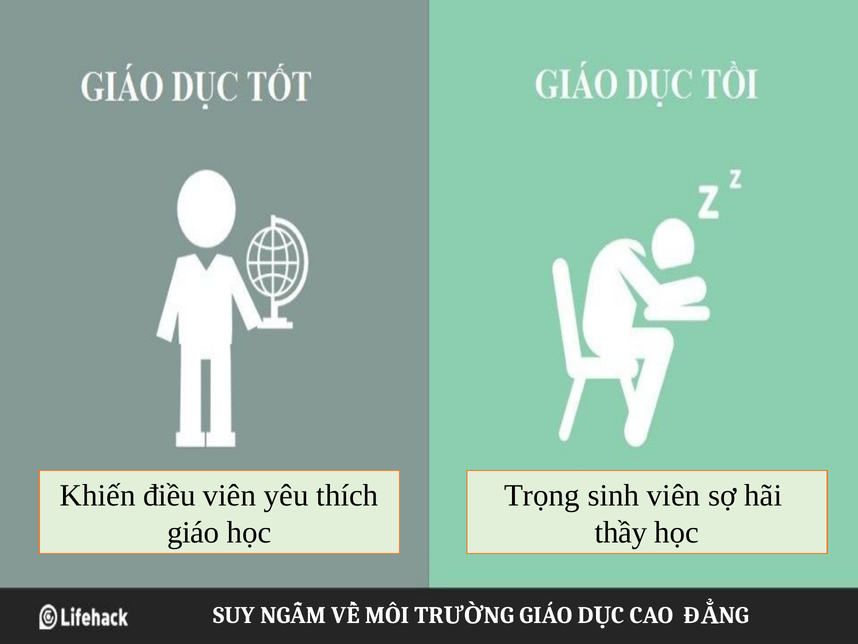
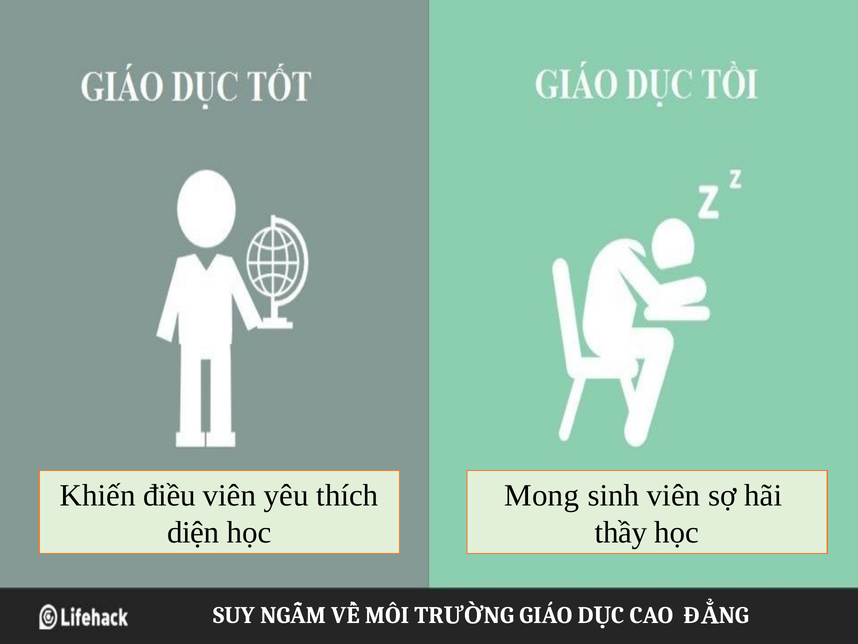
Trọng: Trọng -> Mong
giáo at (193, 532): giáo -> diện
